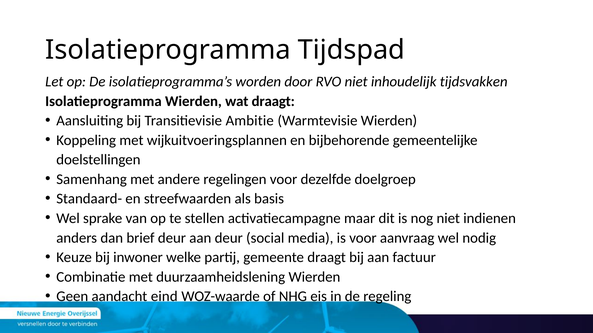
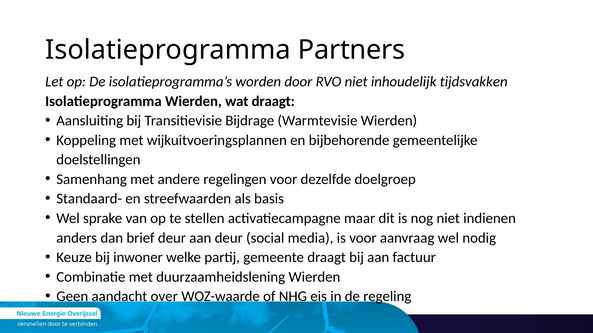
Tijdspad: Tijdspad -> Partners
Ambitie: Ambitie -> Bijdrage
eind: eind -> over
